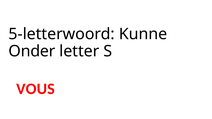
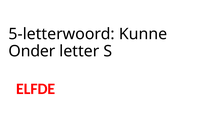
VOUS: VOUS -> ELFDE
